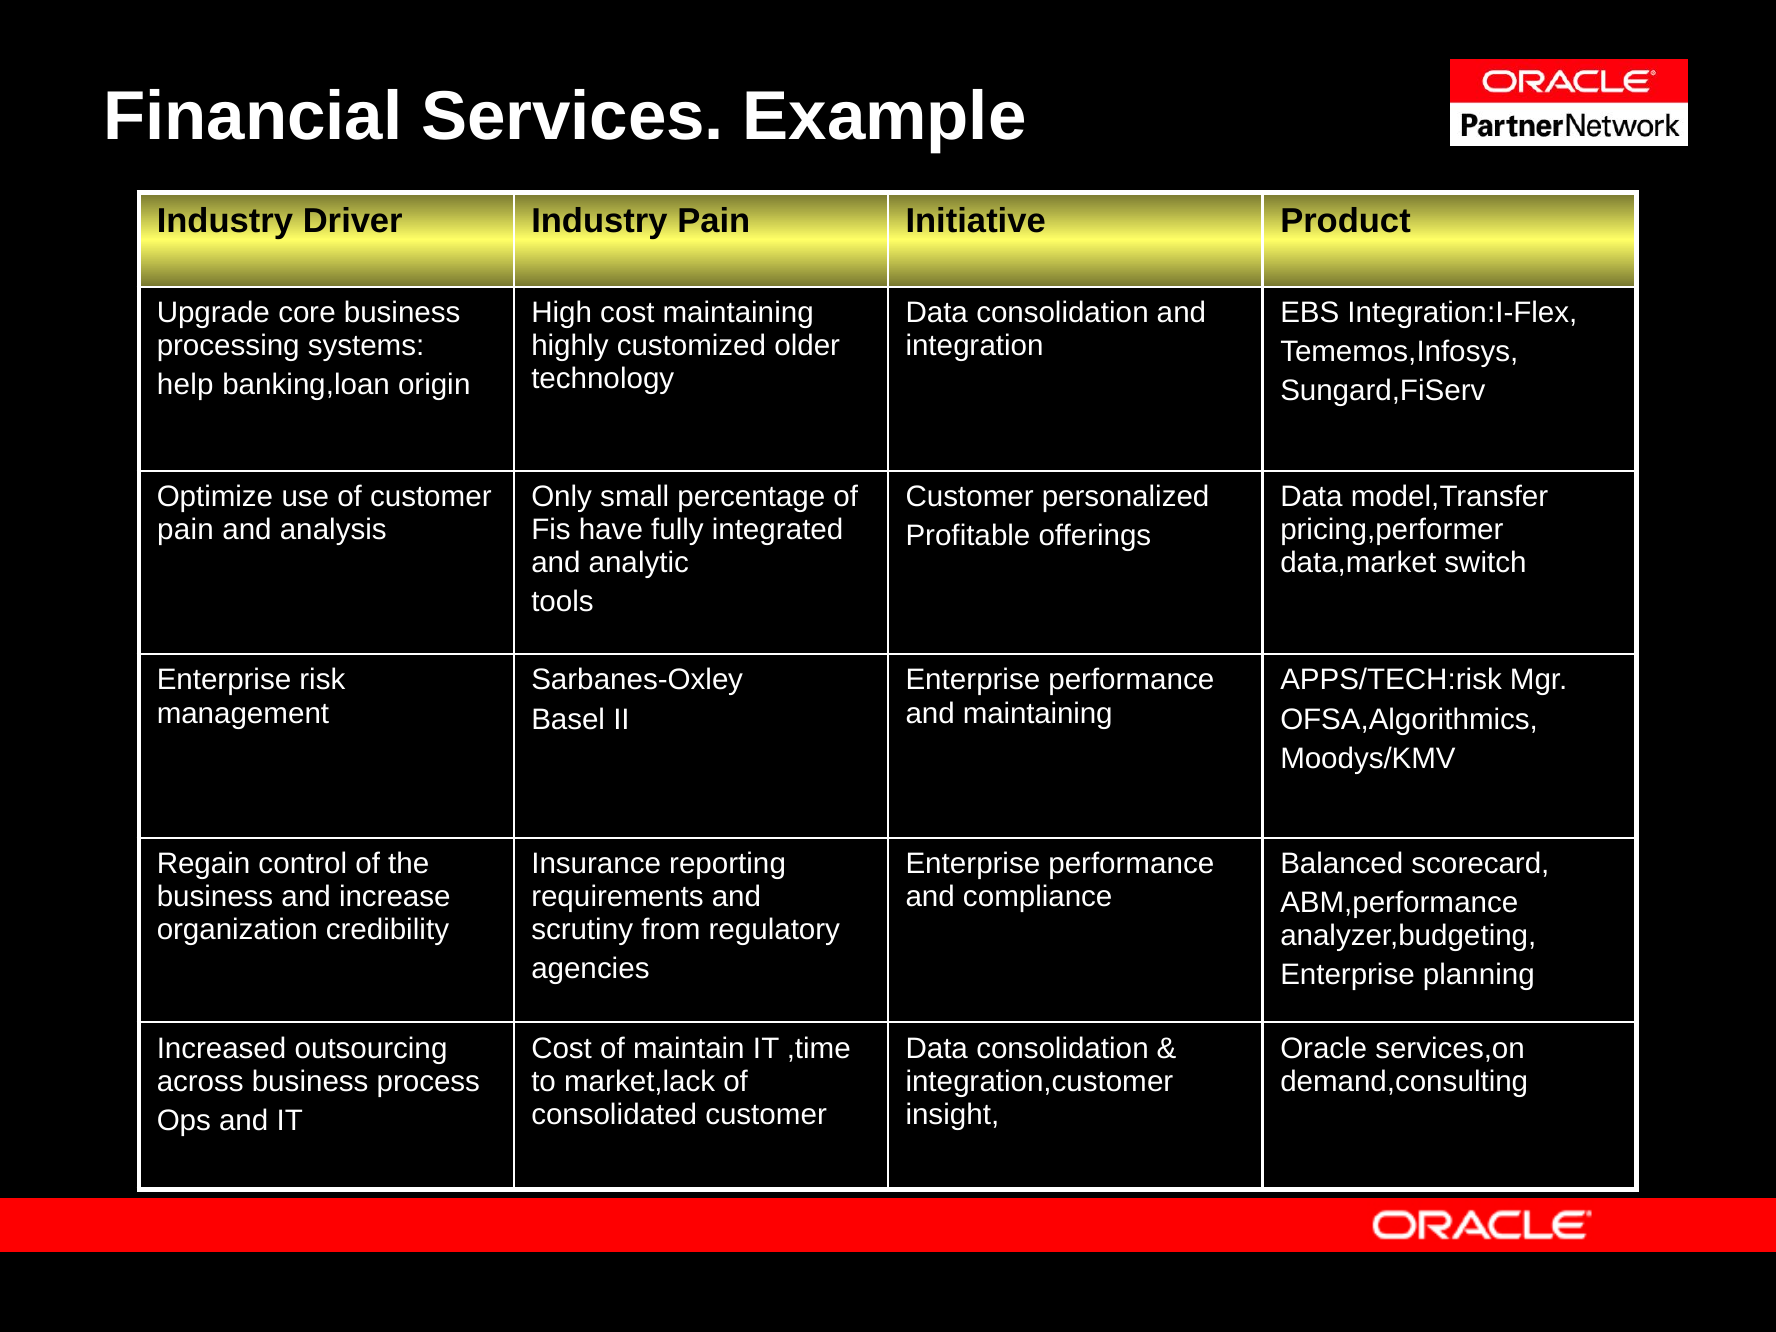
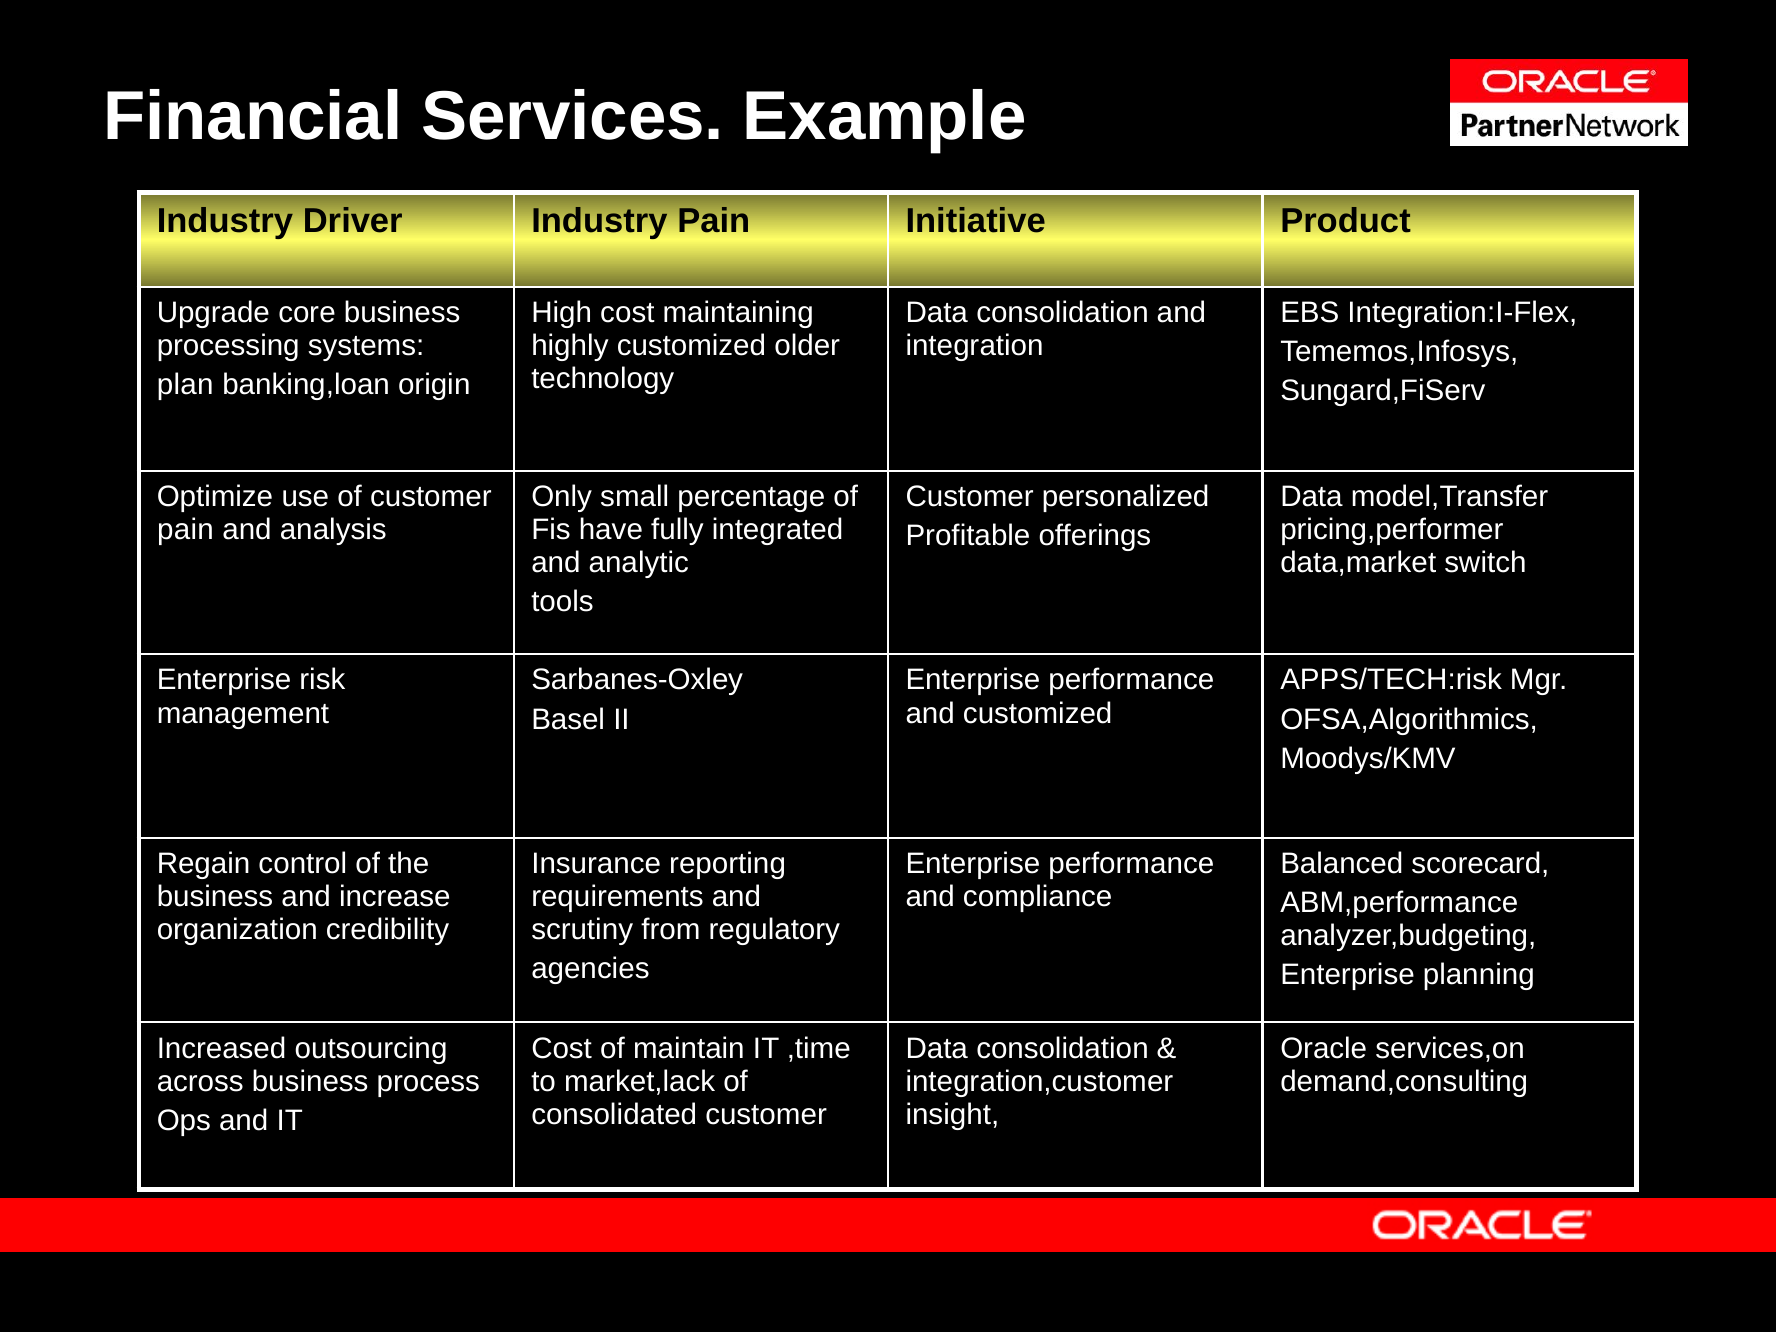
help: help -> plan
and maintaining: maintaining -> customized
